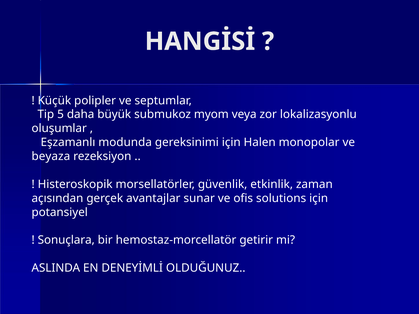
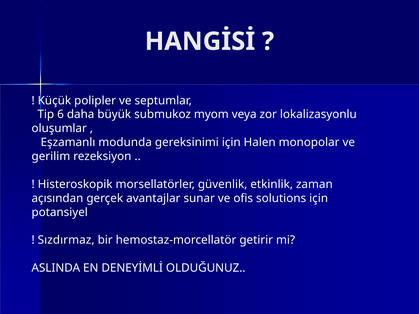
5: 5 -> 6
beyaza: beyaza -> gerilim
Sonuçlara: Sonuçlara -> Sızdırmaz
